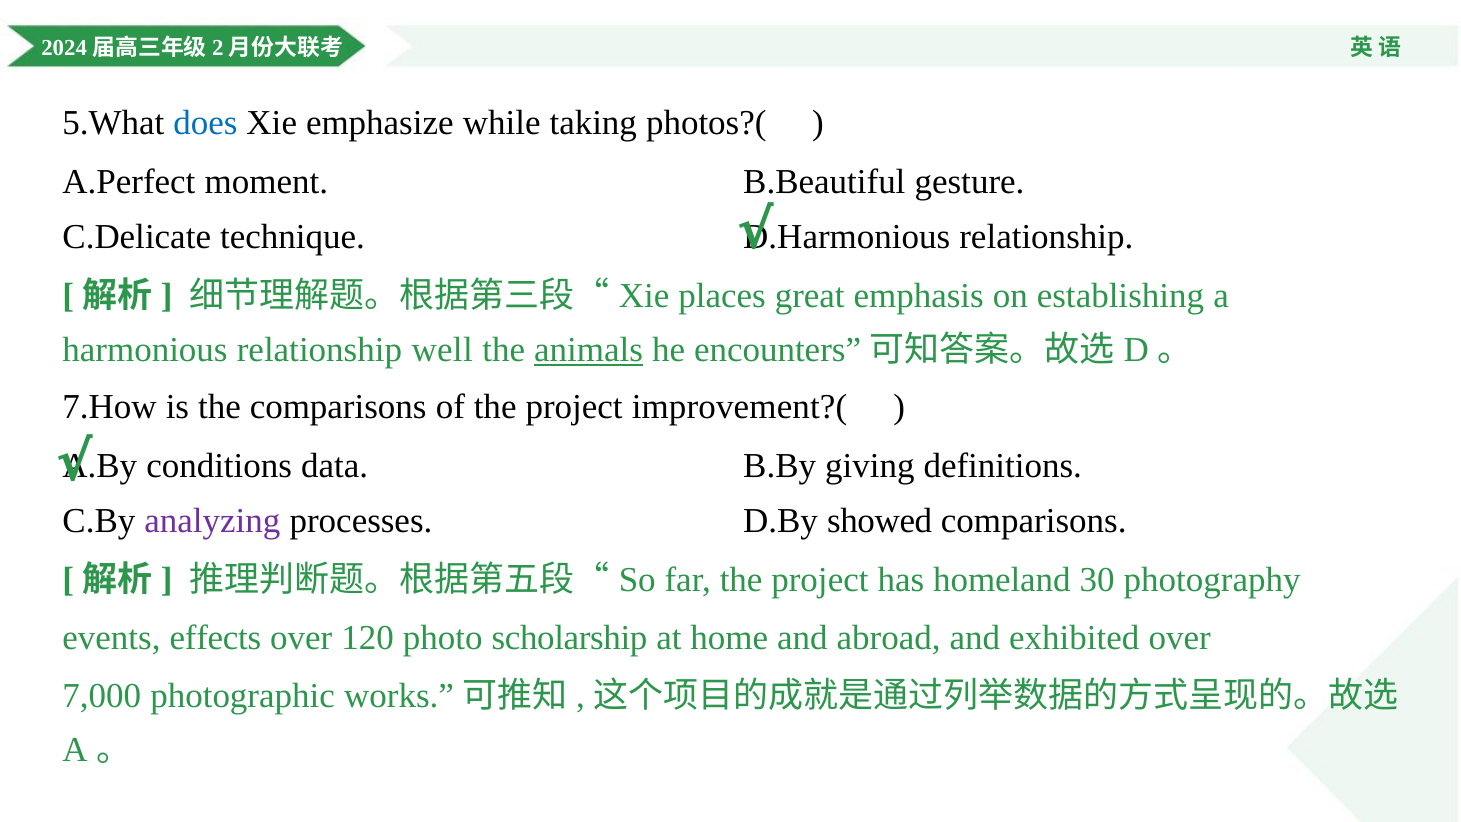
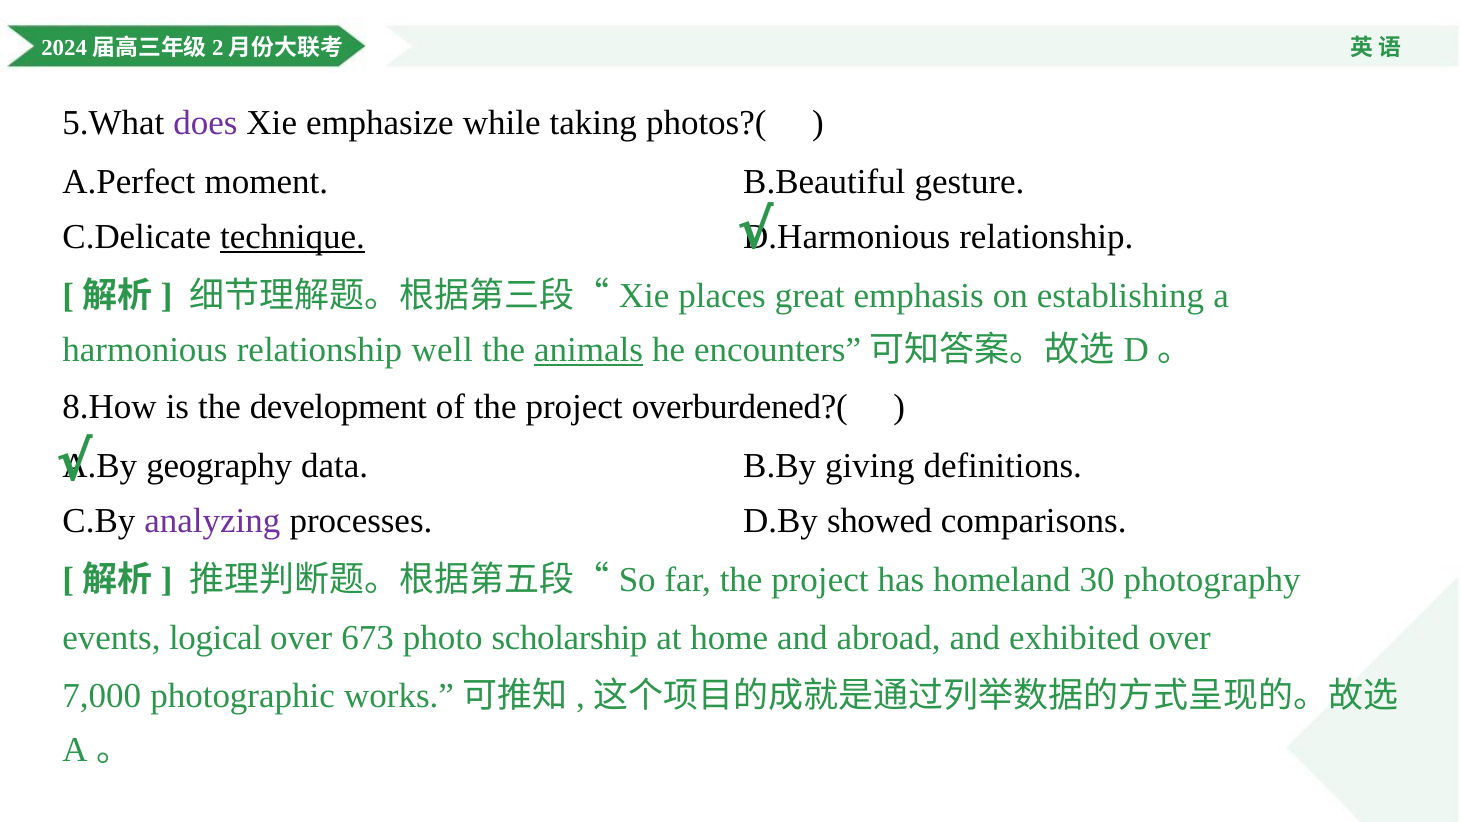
does colour: blue -> purple
technique underline: none -> present
7.How: 7.How -> 8.How
the comparisons: comparisons -> development
improvement?(: improvement?( -> overburdened?(
conditions: conditions -> geography
effects: effects -> logical
120: 120 -> 673
